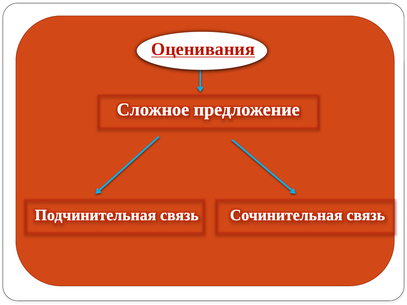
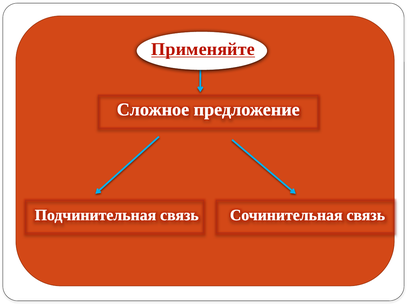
Оценивания: Оценивания -> Применяйте
